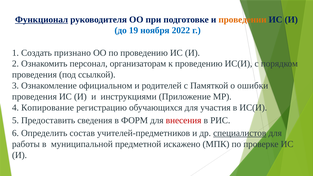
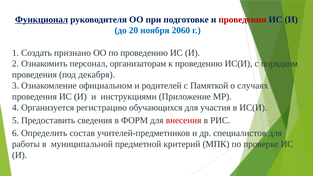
проведении colour: orange -> red
19: 19 -> 20
2022: 2022 -> 2060
ссылкой: ссылкой -> декабря
ошибки: ошибки -> случаях
Копирование: Копирование -> Организуется
специалистов underline: present -> none
искажено: искажено -> критерий
